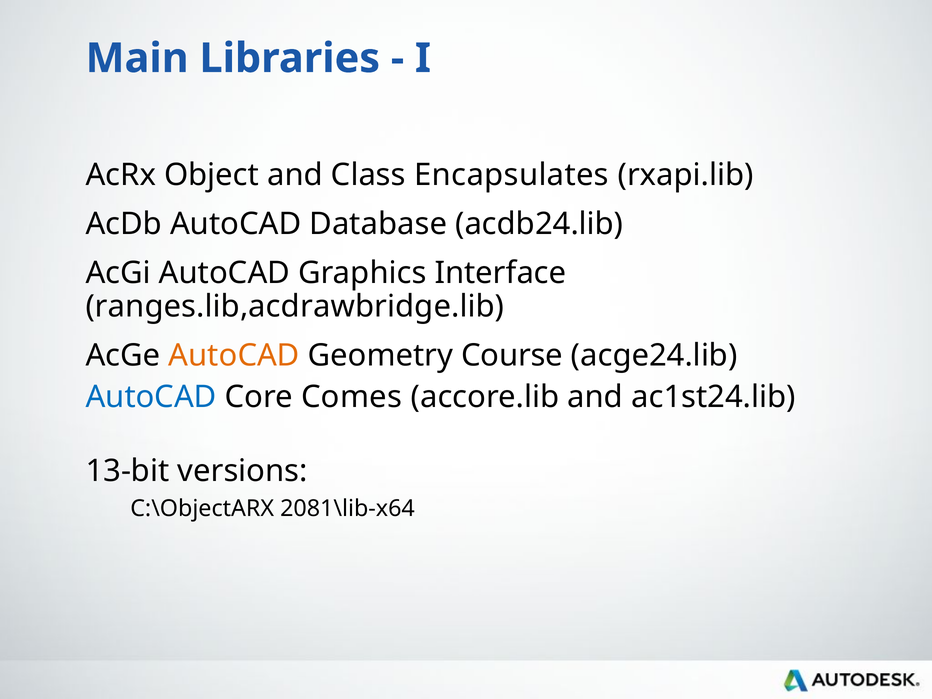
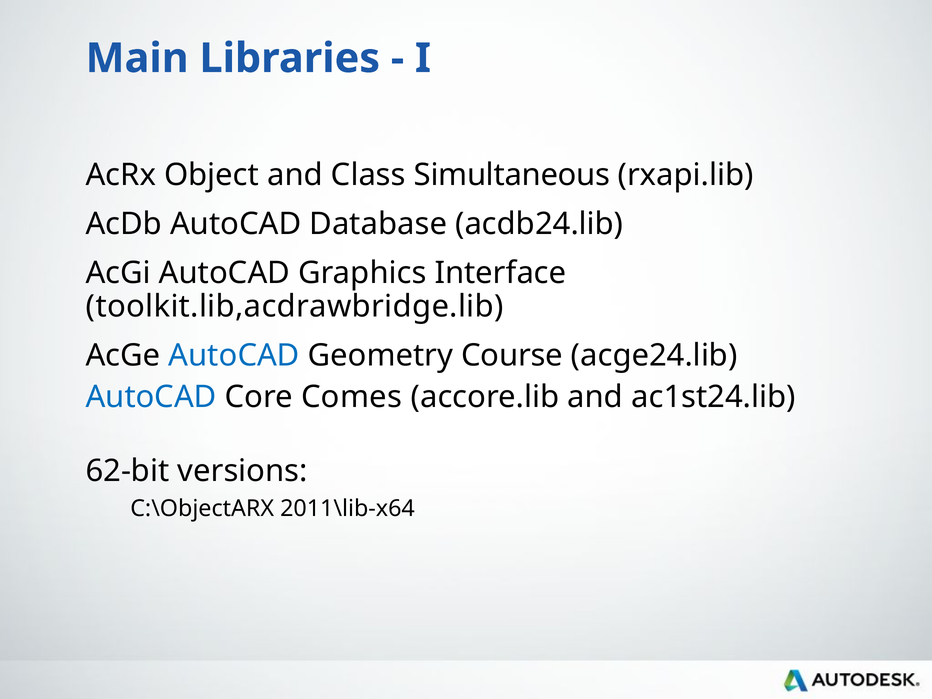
Encapsulates: Encapsulates -> Simultaneous
ranges.lib,acdrawbridge.lib: ranges.lib,acdrawbridge.lib -> toolkit.lib,acdrawbridge.lib
AutoCAD at (234, 356) colour: orange -> blue
13-bit: 13-bit -> 62-bit
2081\lib-x64: 2081\lib-x64 -> 2011\lib-x64
